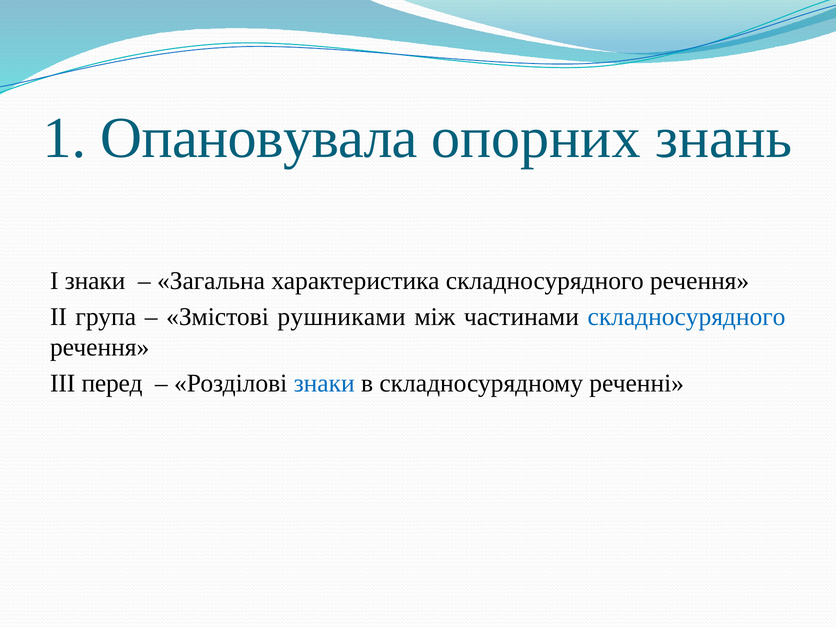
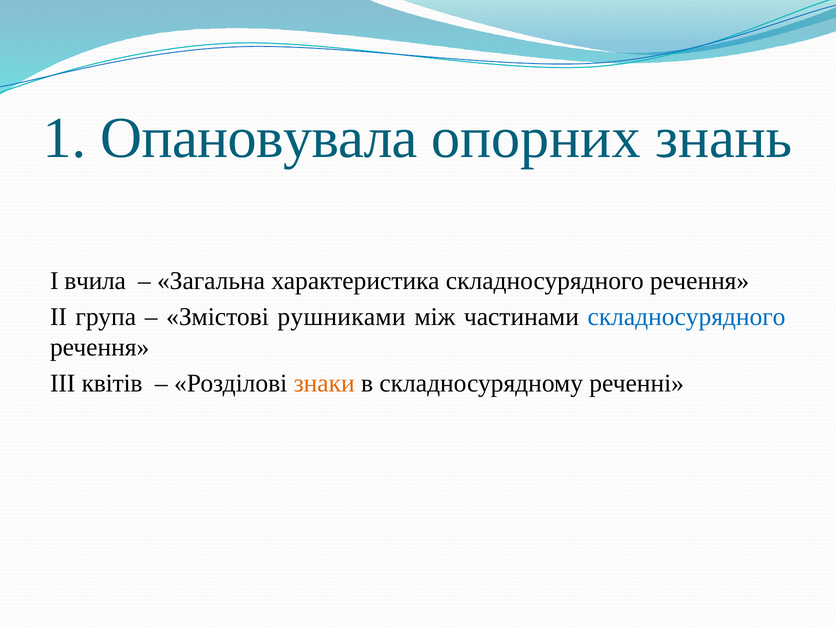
I знаки: знаки -> вчила
перед: перед -> квітів
знаки at (324, 383) colour: blue -> orange
